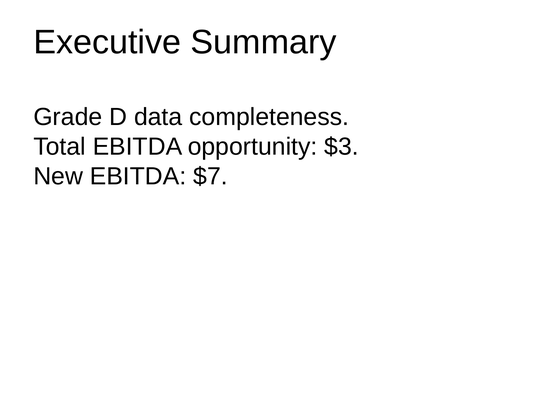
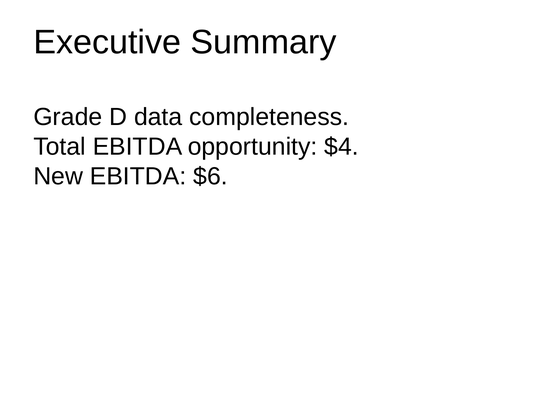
$3: $3 -> $4
$7: $7 -> $6
